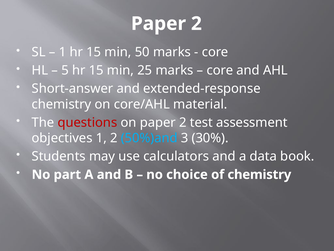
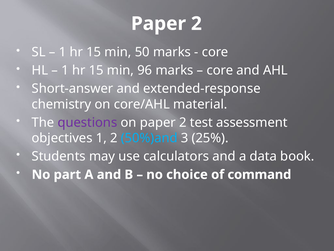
5 at (65, 70): 5 -> 1
25: 25 -> 96
questions colour: red -> purple
30%: 30% -> 25%
of chemistry: chemistry -> command
